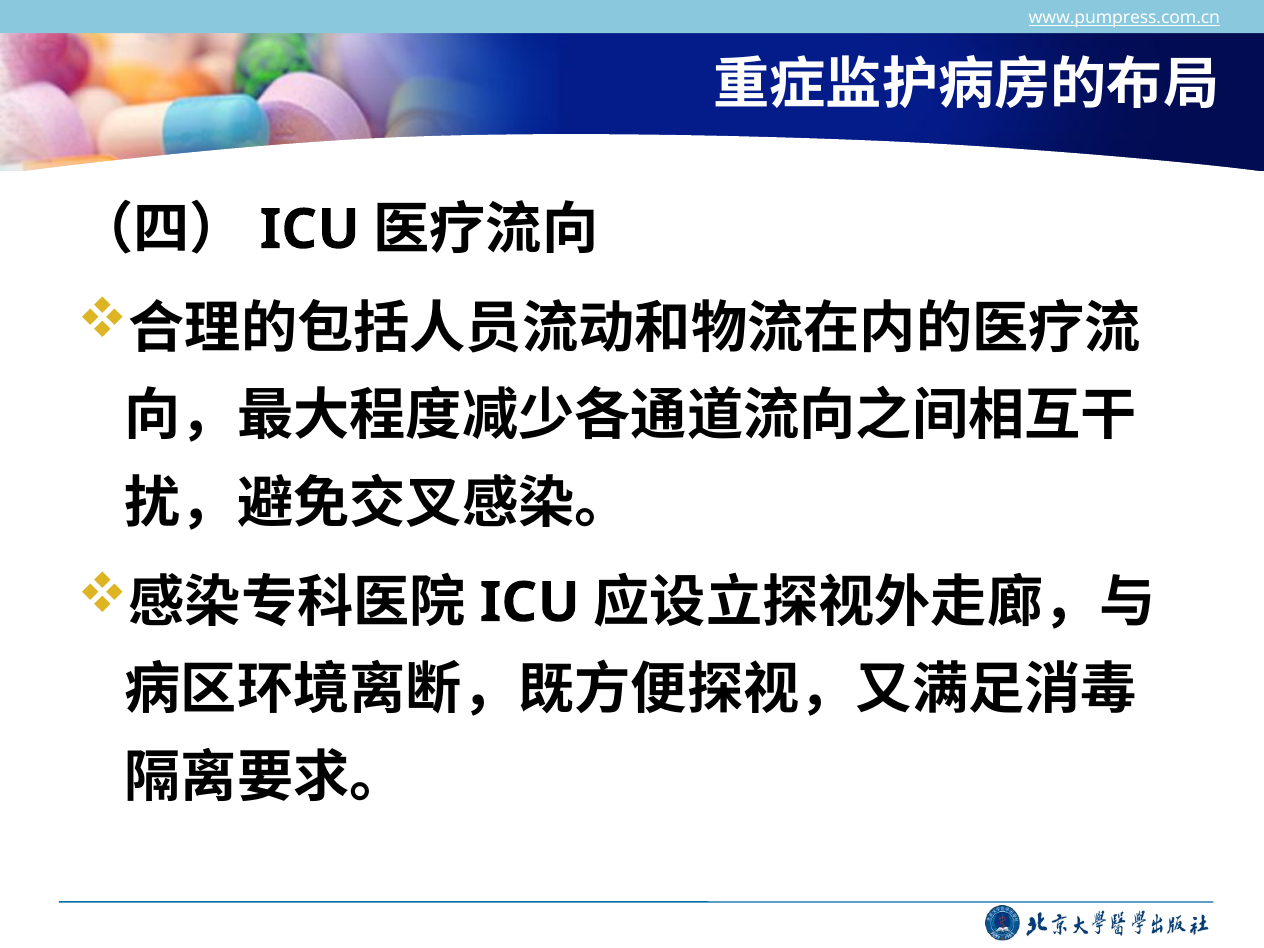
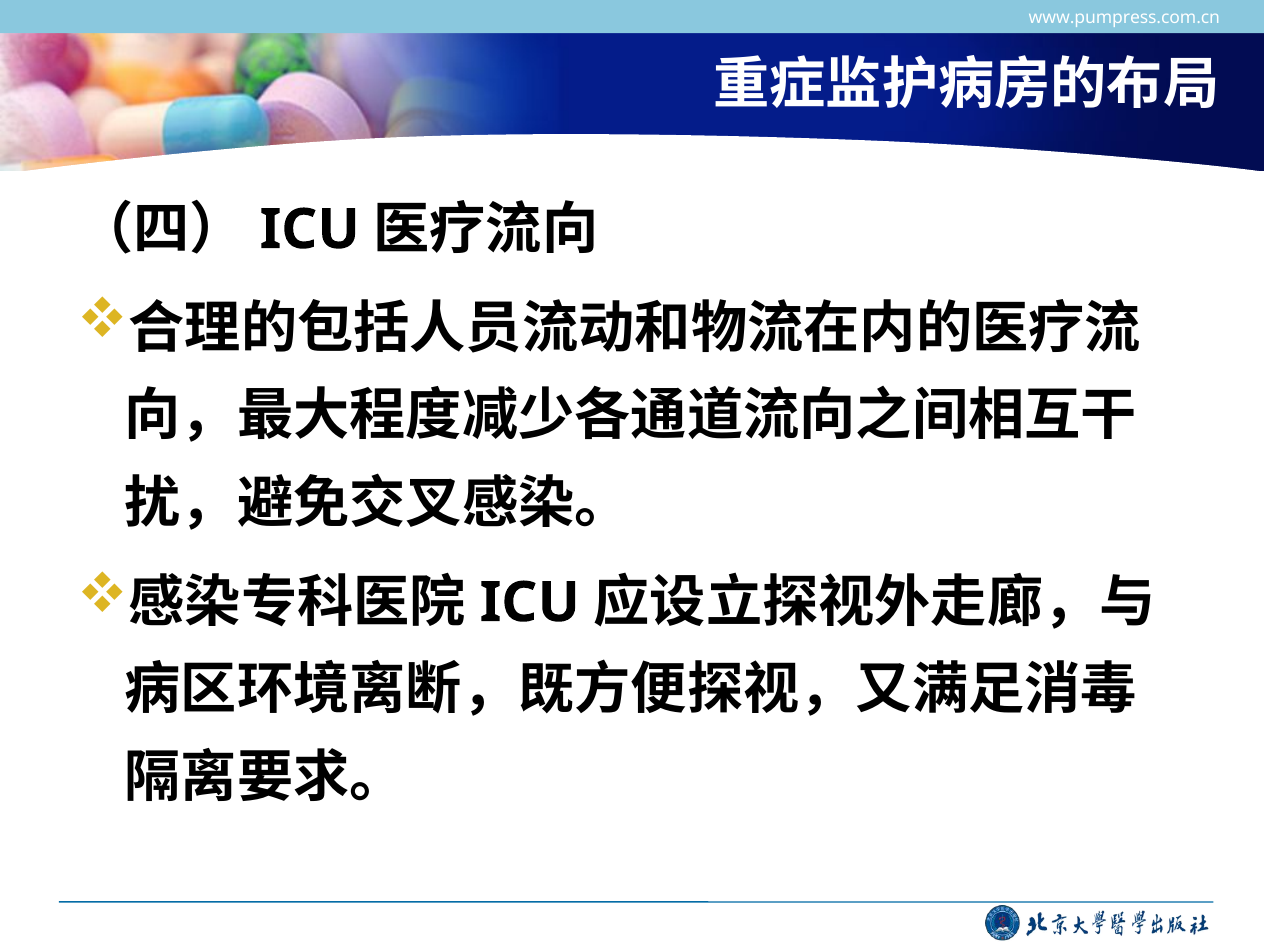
www.pumpress.com.cn underline: present -> none
